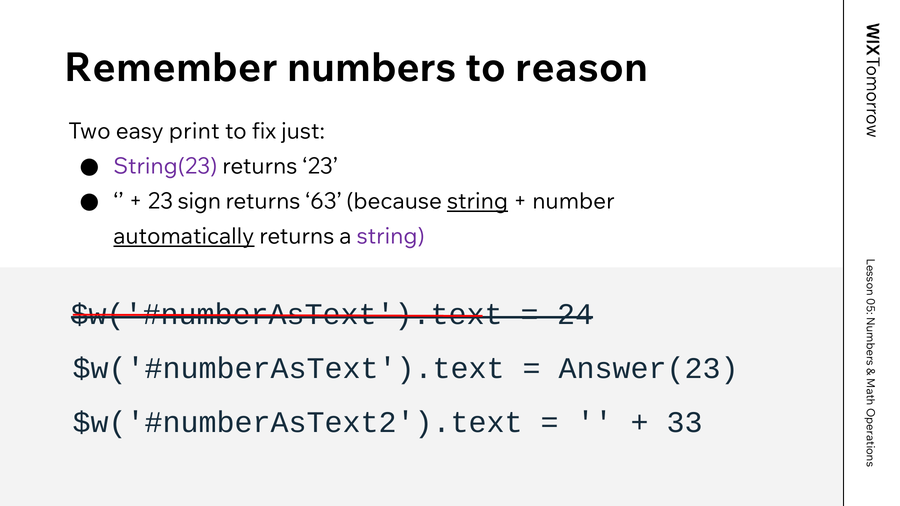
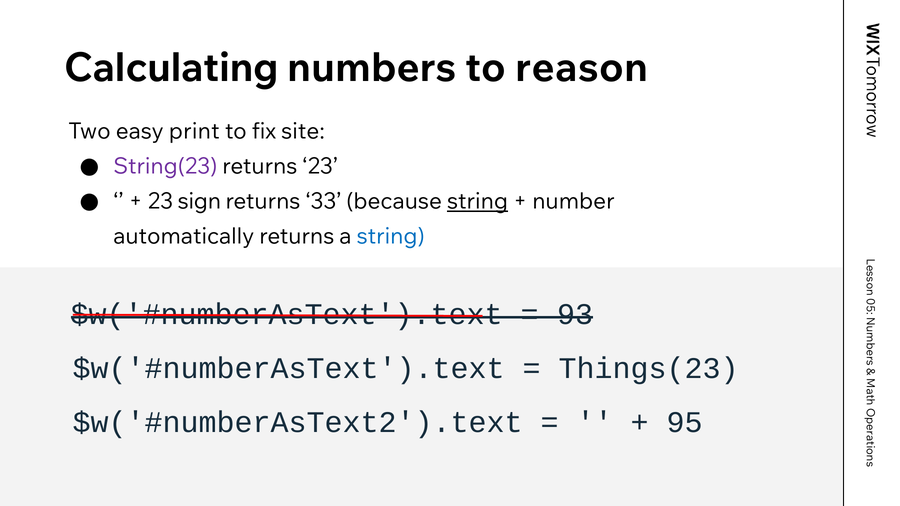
Remember: Remember -> Calculating
just: just -> site
63: 63 -> 33
automatically underline: present -> none
string at (391, 237) colour: purple -> blue
24: 24 -> 93
Answer(23: Answer(23 -> Things(23
33: 33 -> 95
